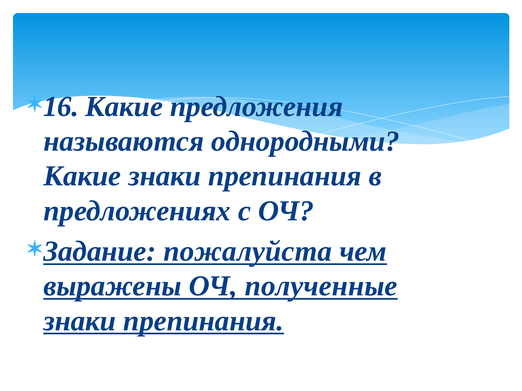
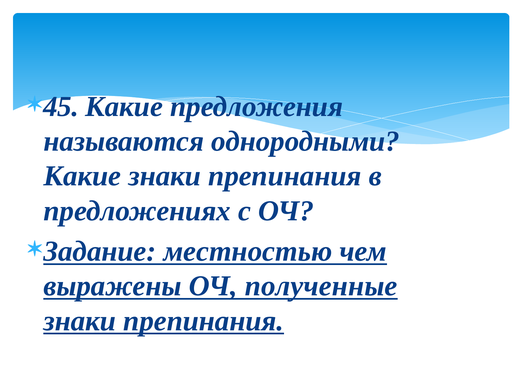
16: 16 -> 45
пожалуйста: пожалуйста -> местностью
